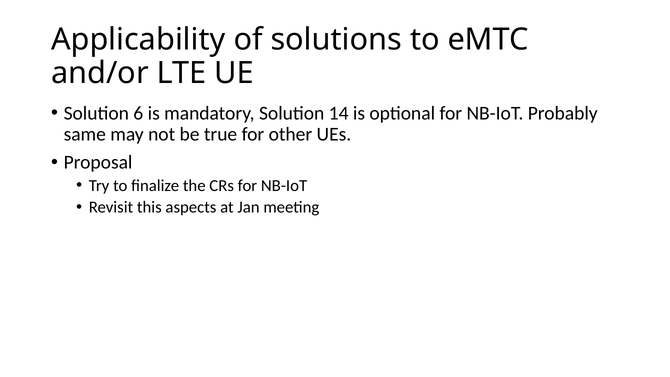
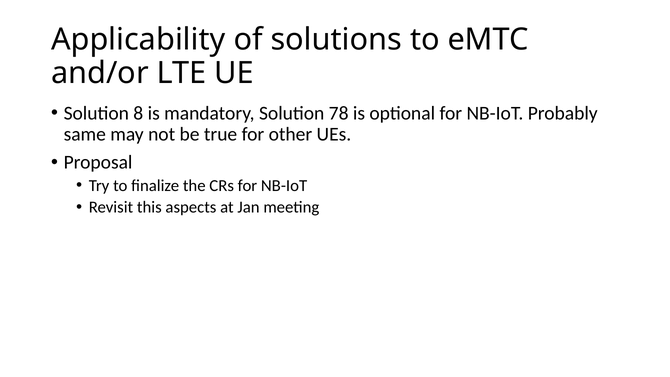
6: 6 -> 8
14: 14 -> 78
